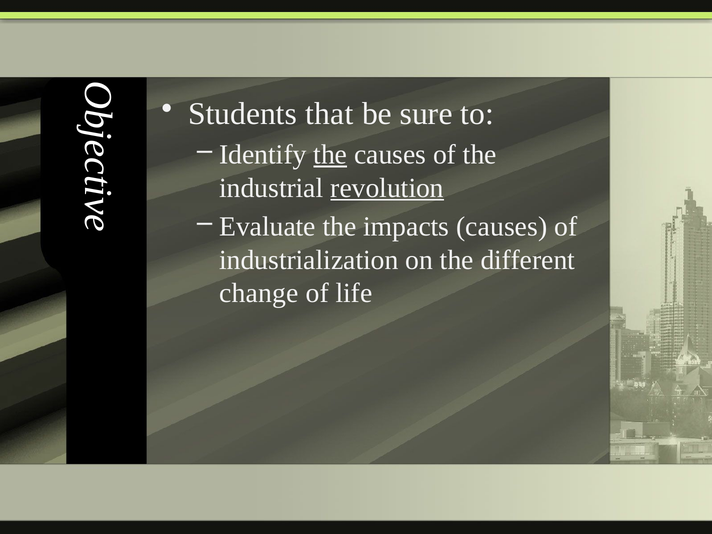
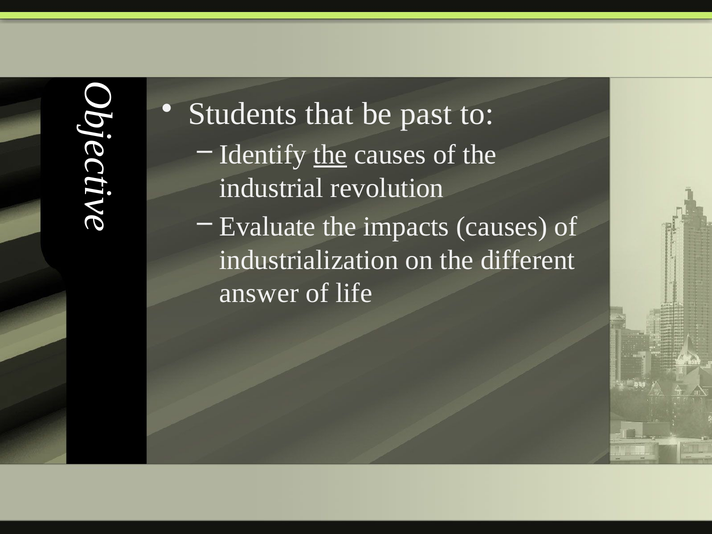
sure: sure -> past
revolution underline: present -> none
change: change -> answer
